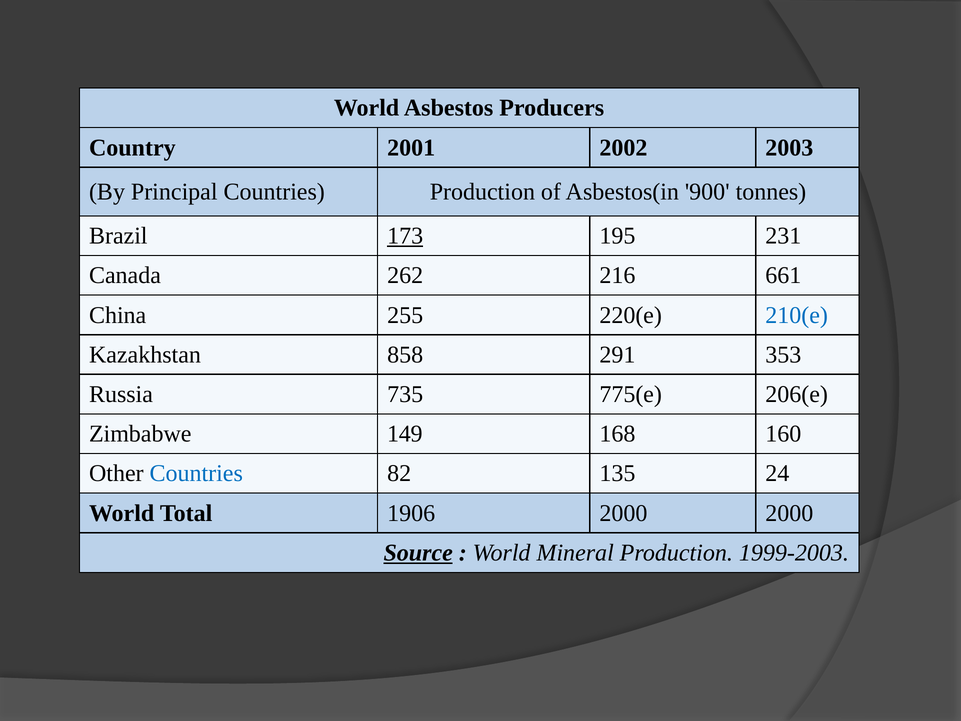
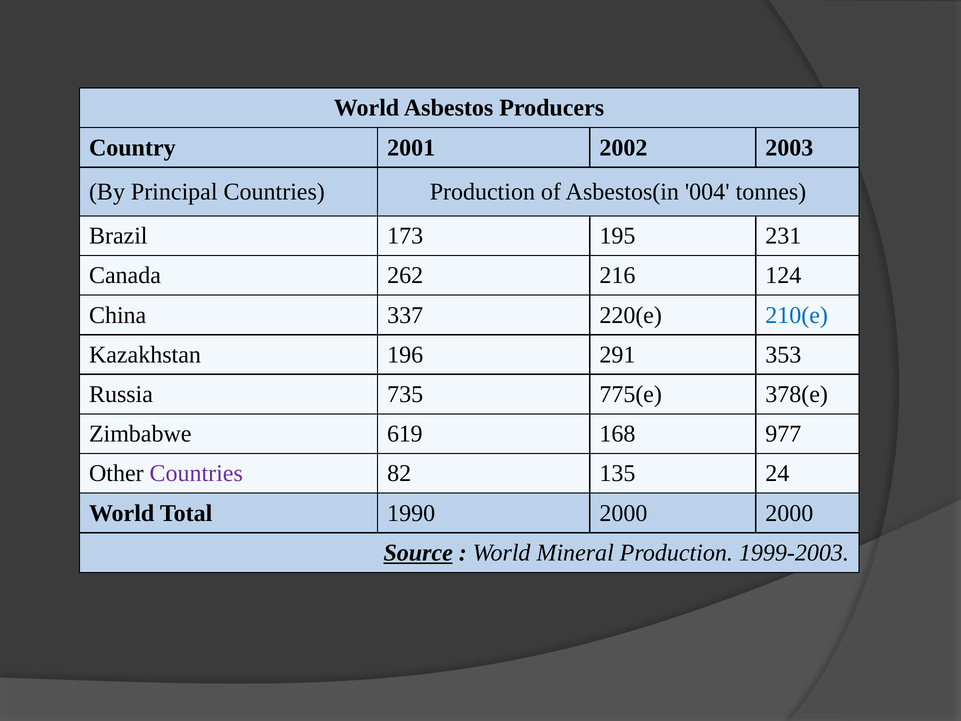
900: 900 -> 004
173 underline: present -> none
661: 661 -> 124
255: 255 -> 337
858: 858 -> 196
206(e: 206(e -> 378(e
149: 149 -> 619
160: 160 -> 977
Countries at (196, 473) colour: blue -> purple
1906: 1906 -> 1990
